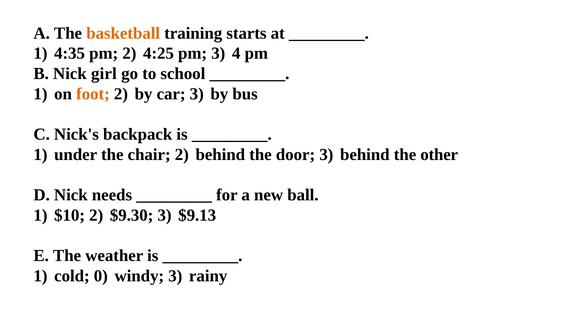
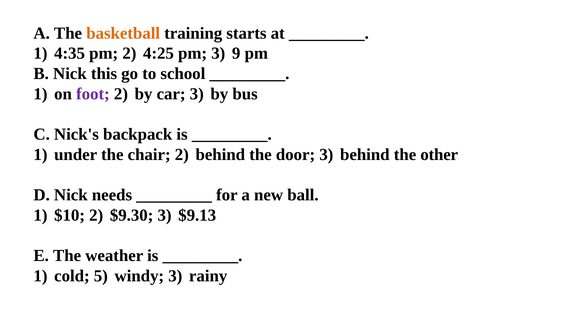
4: 4 -> 9
girl: girl -> this
foot colour: orange -> purple
0: 0 -> 5
